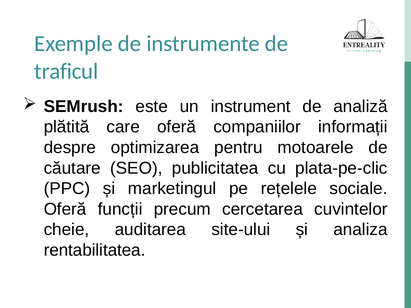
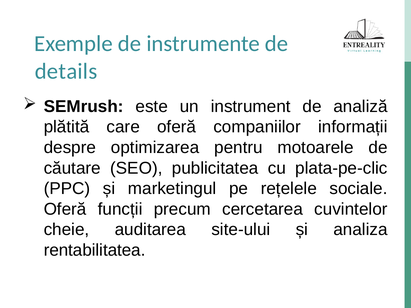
traficul: traficul -> details
